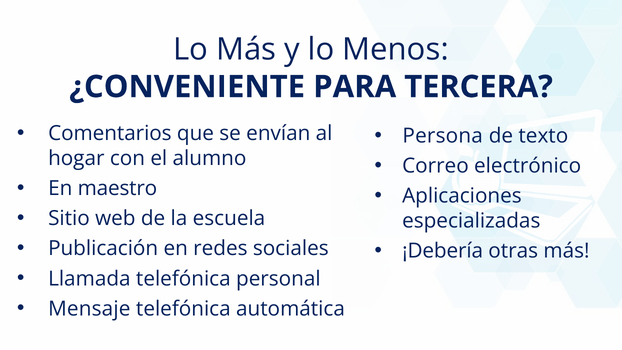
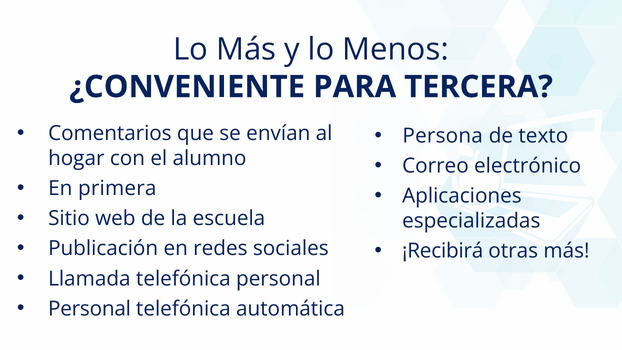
maestro: maestro -> primera
¡Debería: ¡Debería -> ¡Recibirá
Mensaje at (89, 309): Mensaje -> Personal
